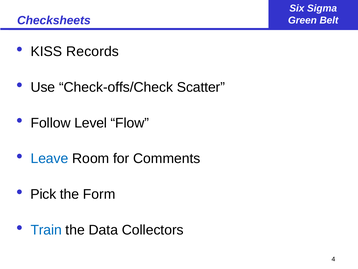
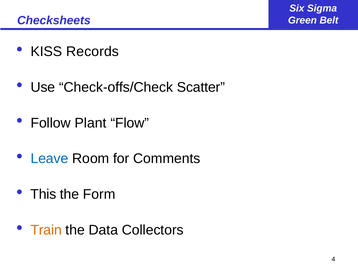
Level: Level -> Plant
Pick: Pick -> This
Train colour: blue -> orange
